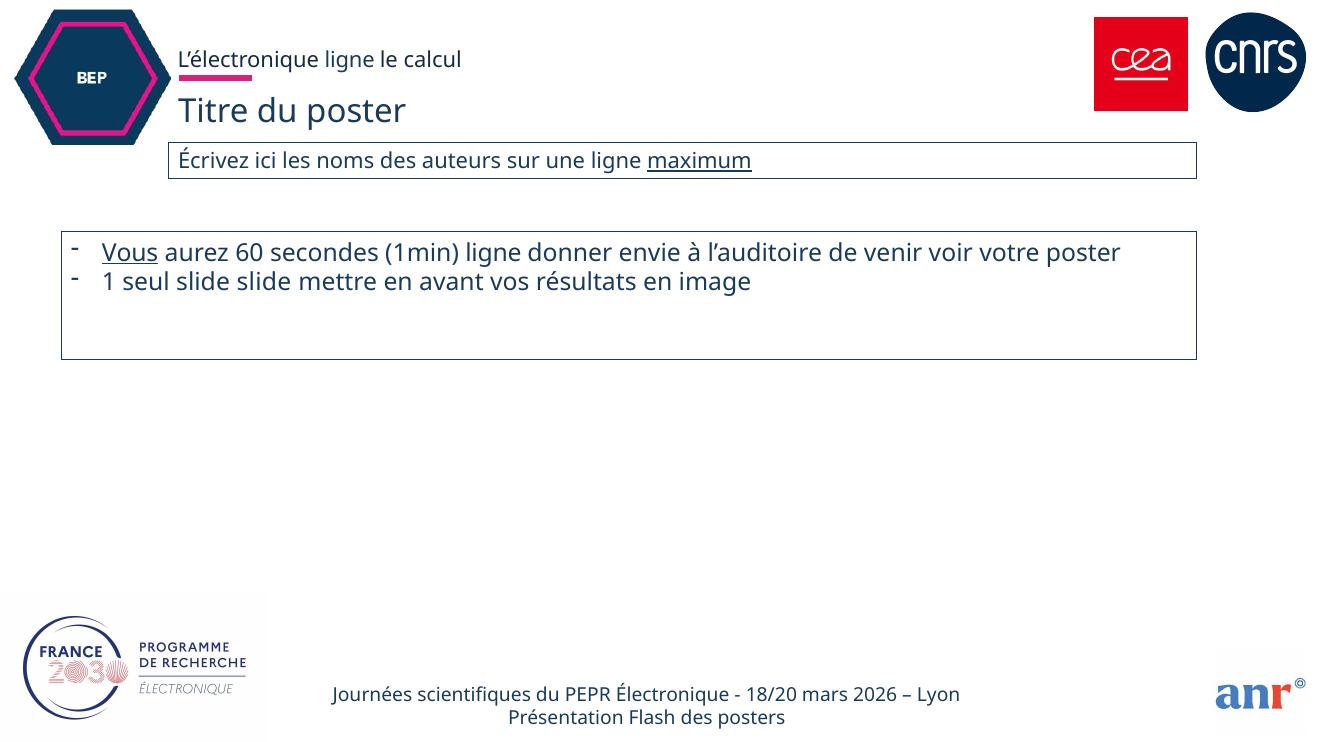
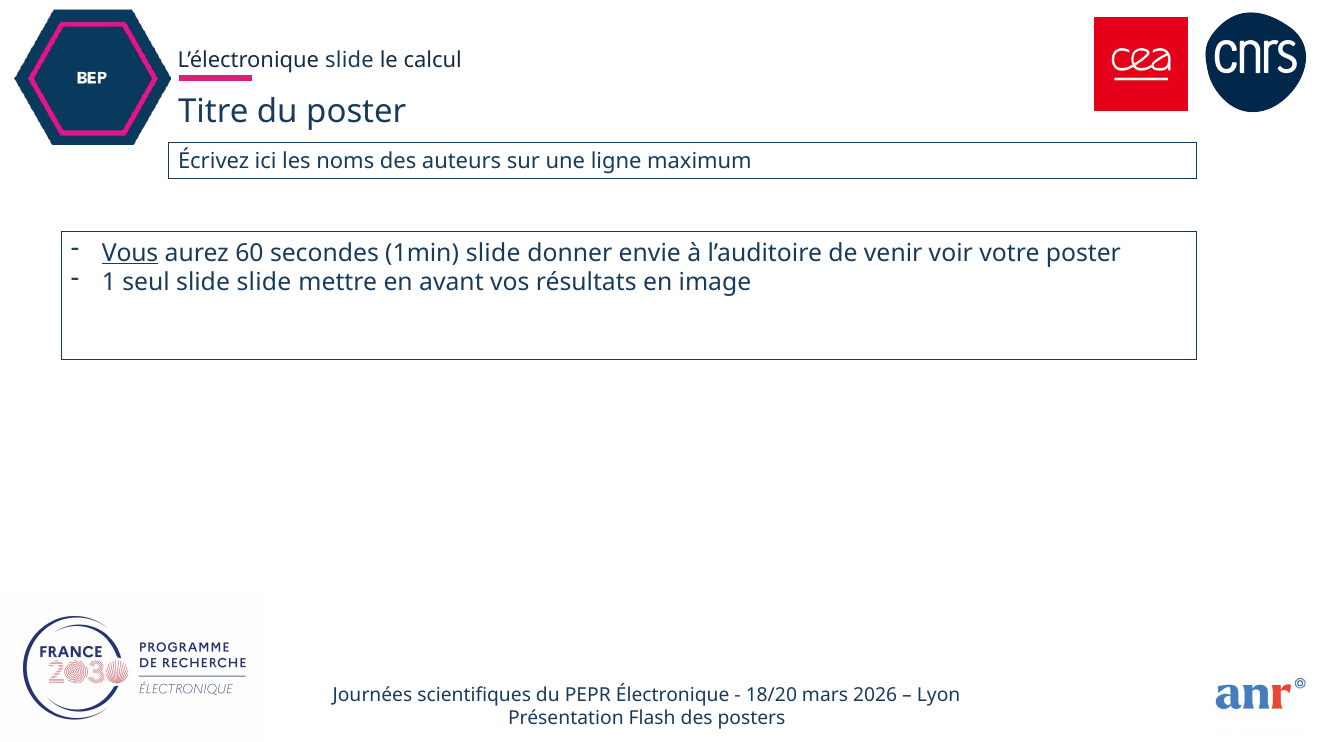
ligne at (350, 60): ligne -> slide
maximum underline: present -> none
1min ligne: ligne -> slide
